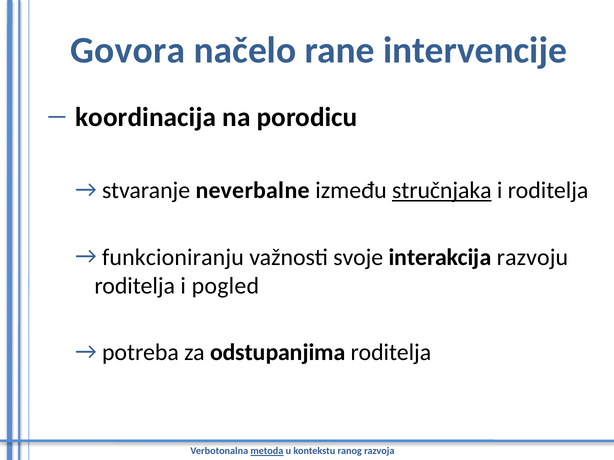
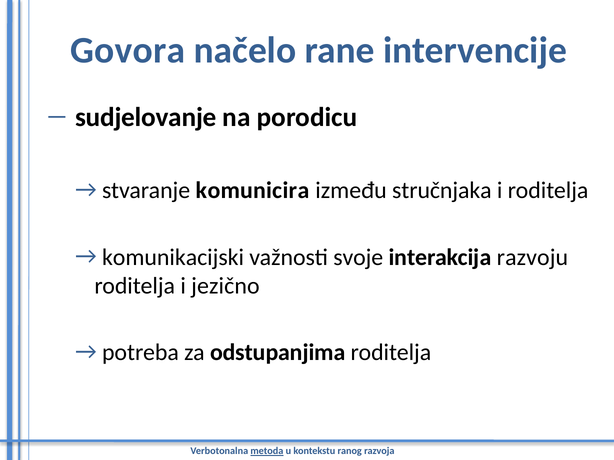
koordinacija: koordinacija -> sudjelovanje
neverbalne: neverbalne -> komunicira
stručnjaka underline: present -> none
funkcioniranju: funkcioniranju -> komunikacijski
pogled: pogled -> jezično
